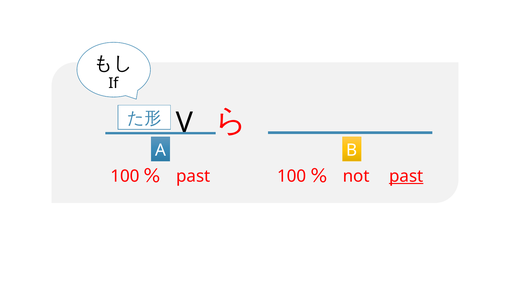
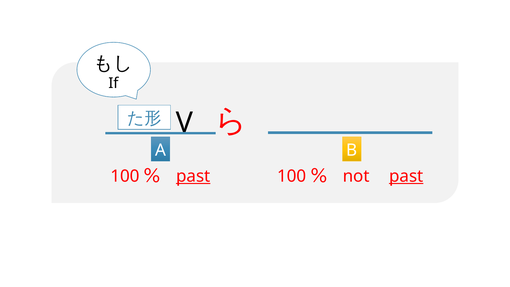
past at (193, 176) underline: none -> present
